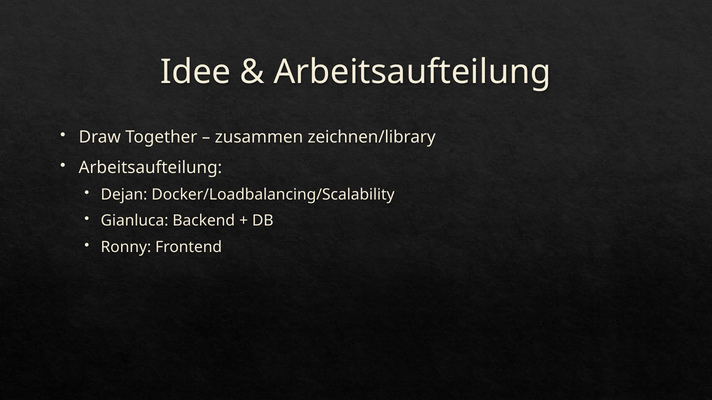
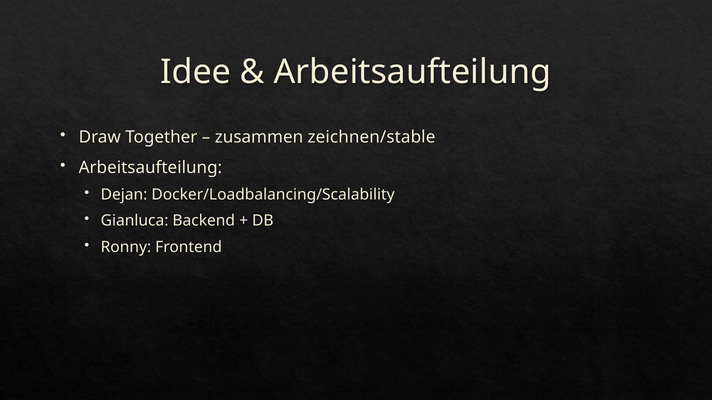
zeichnen/library: zeichnen/library -> zeichnen/stable
